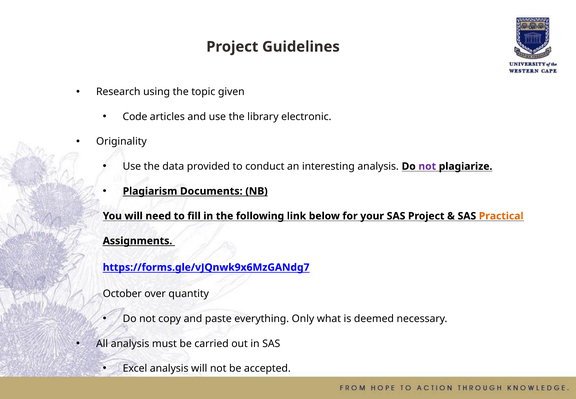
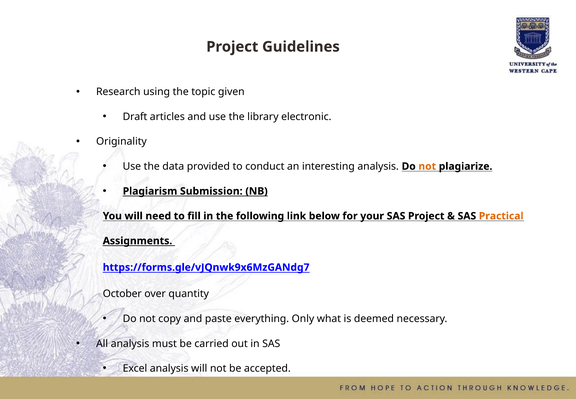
Code: Code -> Draft
not at (427, 166) colour: purple -> orange
Documents: Documents -> Submission
